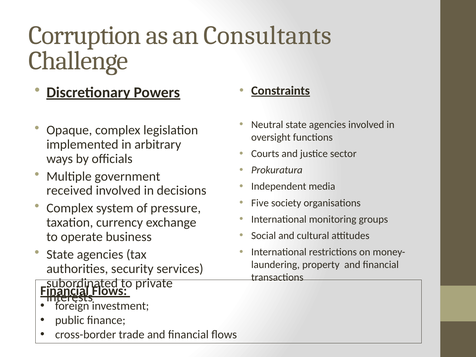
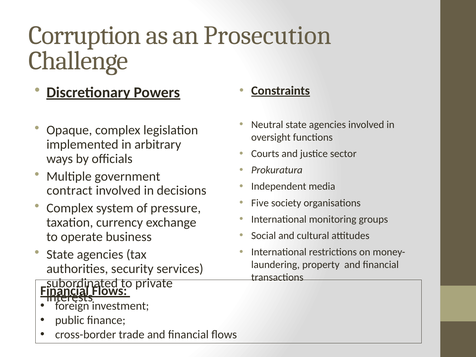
Consultants: Consultants -> Prosecution
received: received -> contract
